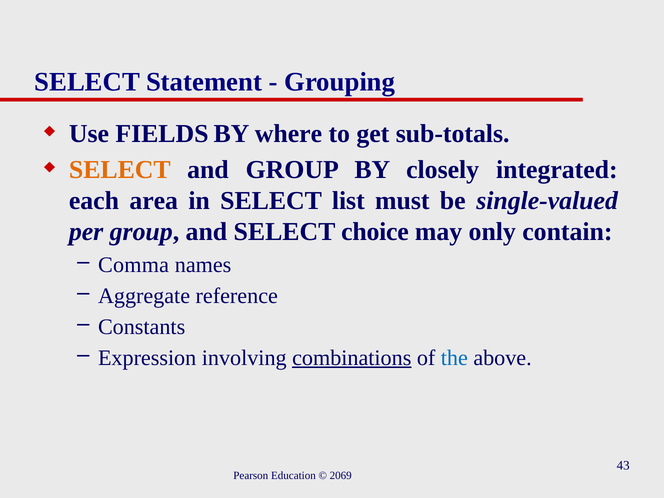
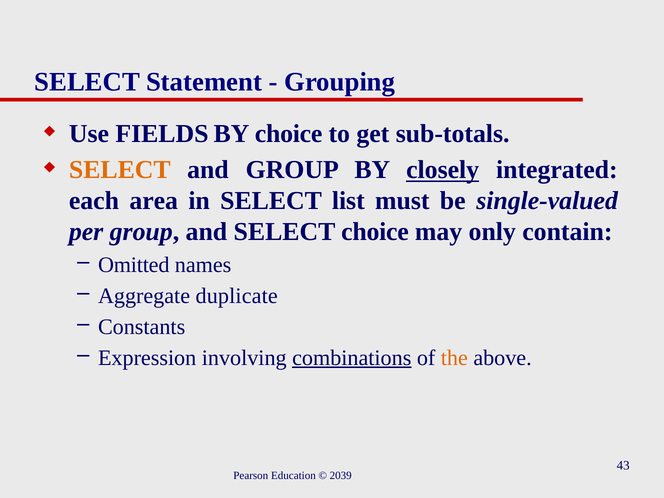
BY where: where -> choice
closely underline: none -> present
Comma: Comma -> Omitted
reference: reference -> duplicate
the colour: blue -> orange
2069: 2069 -> 2039
